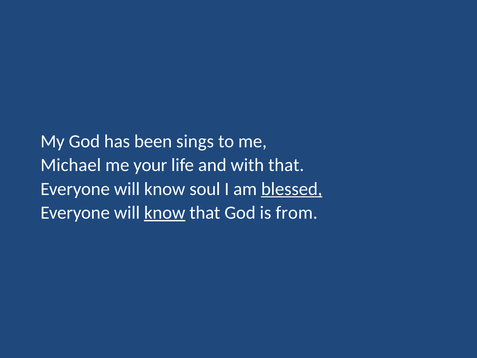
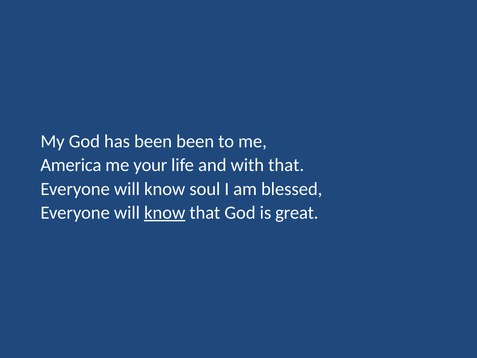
been sings: sings -> been
Michael: Michael -> America
blessed underline: present -> none
from: from -> great
